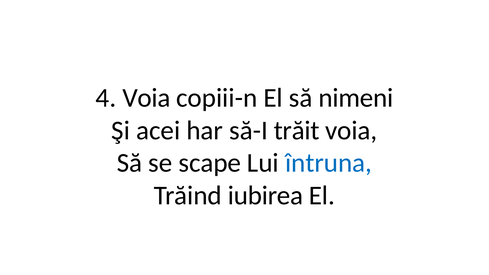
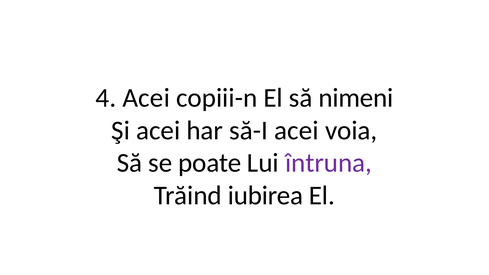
4 Voia: Voia -> Acei
să-I trăit: trăit -> acei
scape: scape -> poate
întruna colour: blue -> purple
